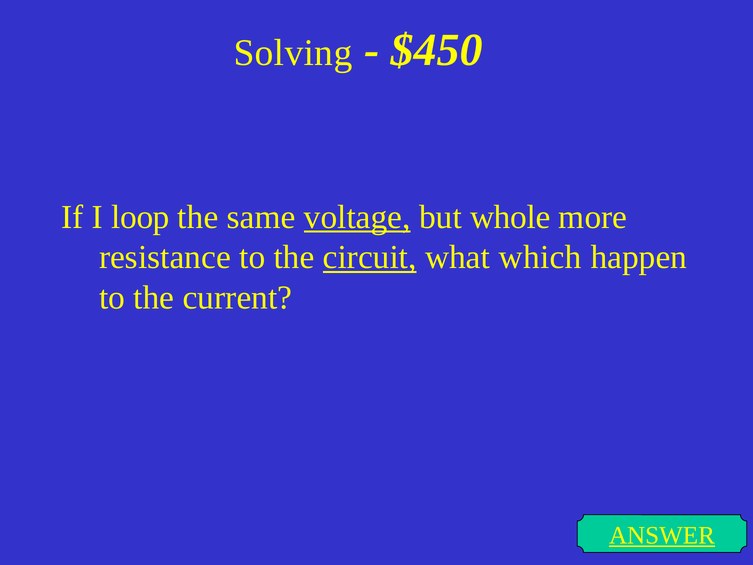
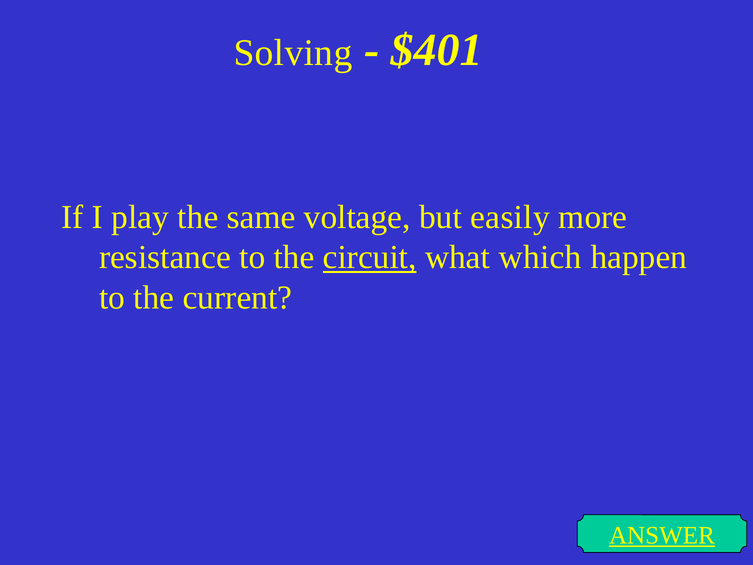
$450: $450 -> $401
loop: loop -> play
voltage underline: present -> none
whole: whole -> easily
